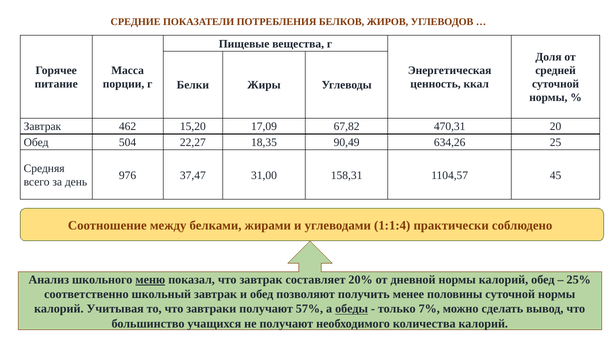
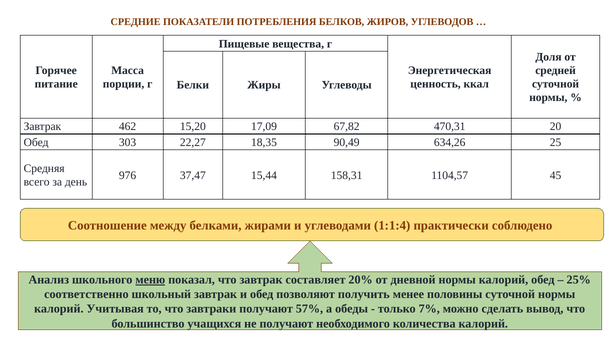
504: 504 -> 303
31,00: 31,00 -> 15,44
обеды underline: present -> none
